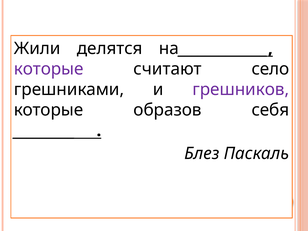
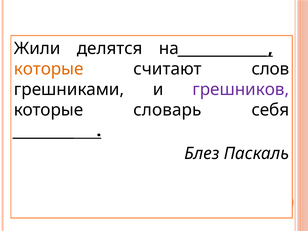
которые at (49, 69) colour: purple -> orange
село: село -> слов
образов: образов -> словарь
